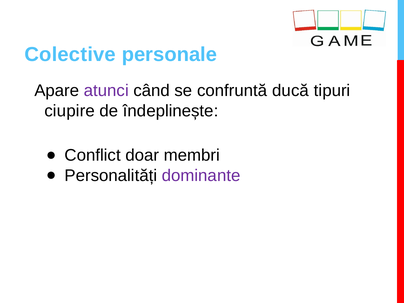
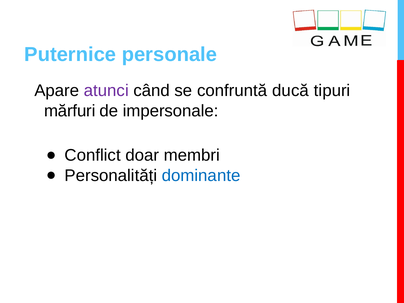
Colective: Colective -> Puternice
ciupire: ciupire -> mărfuri
îndeplinește: îndeplinește -> impersonale
dominante colour: purple -> blue
